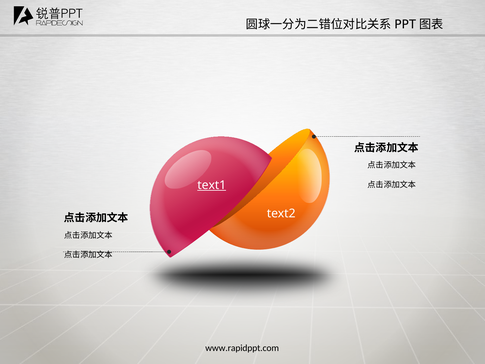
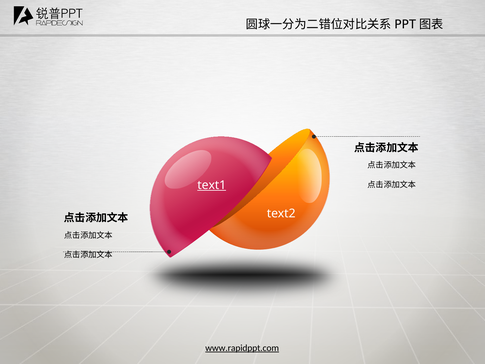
www.rapidppt.com underline: none -> present
